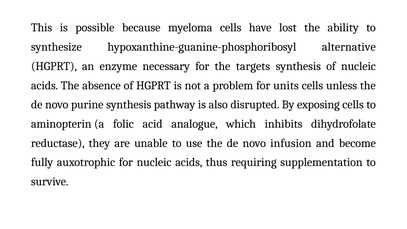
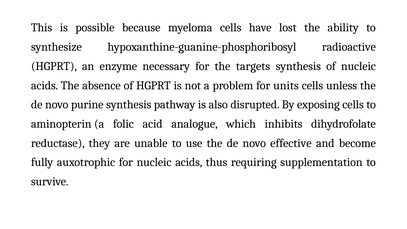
alternative: alternative -> radioactive
infusion: infusion -> effective
